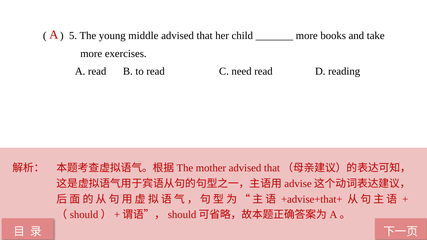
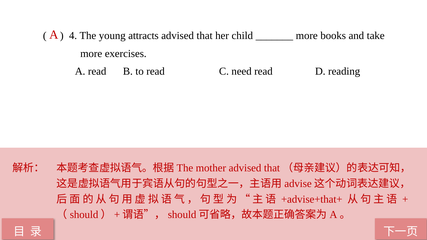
5: 5 -> 4
middle: middle -> attracts
